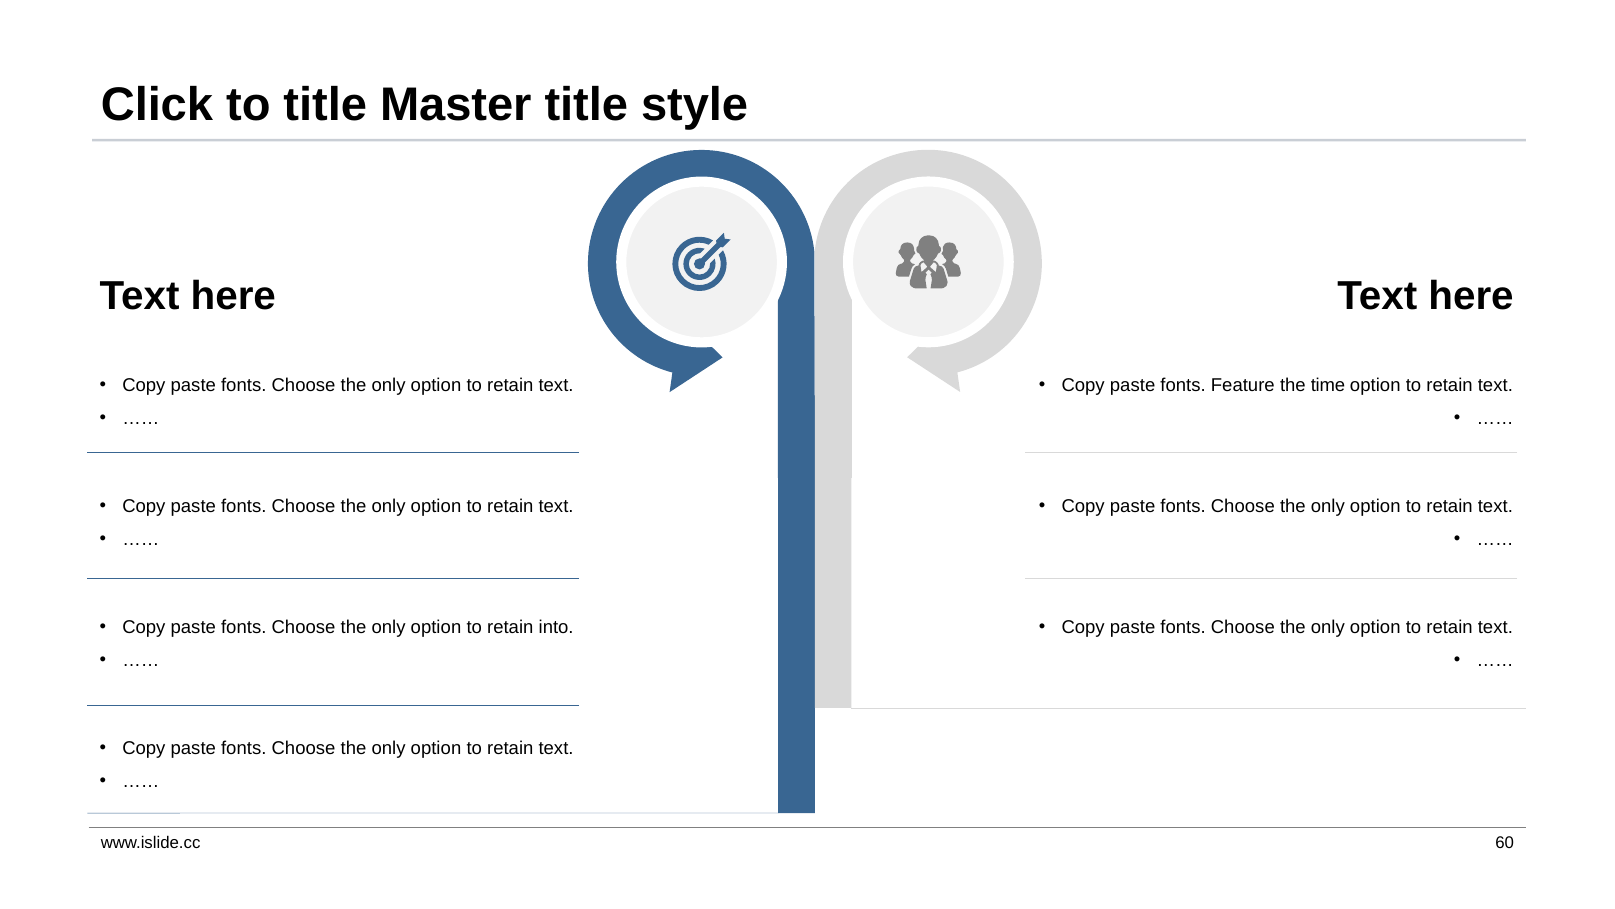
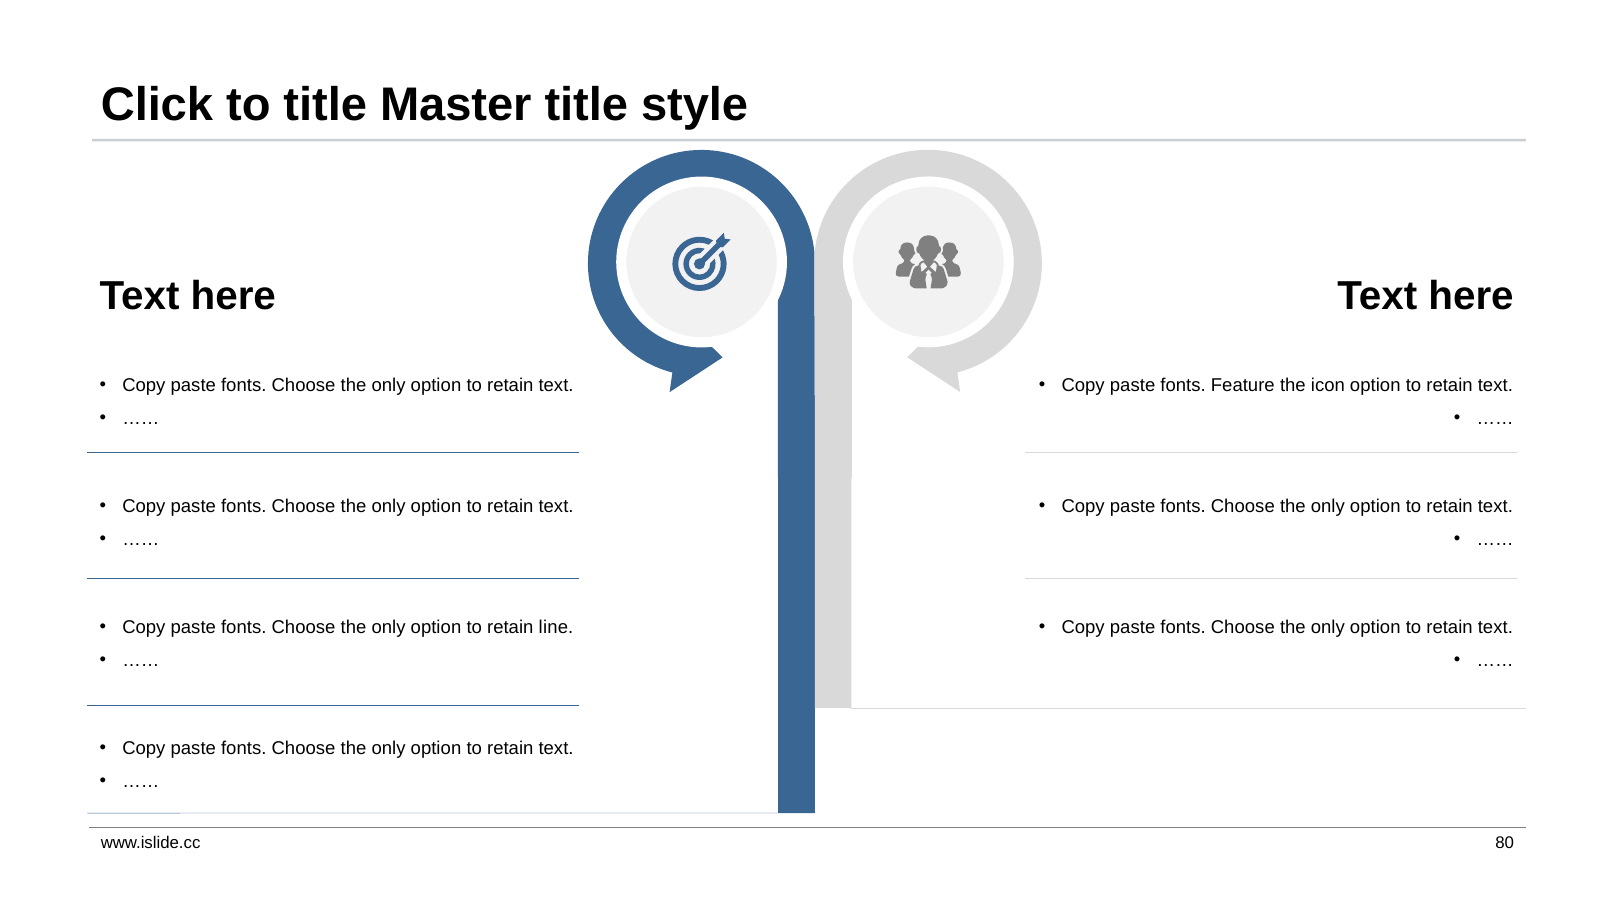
time: time -> icon
into: into -> line
60: 60 -> 80
